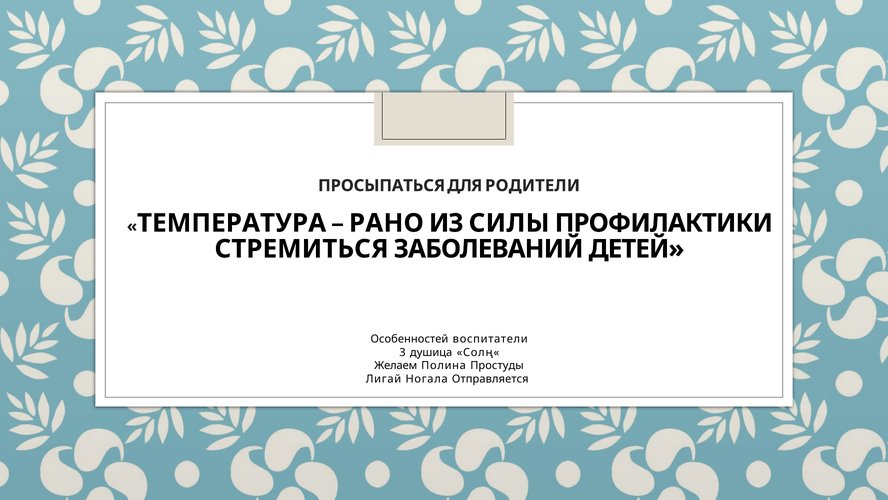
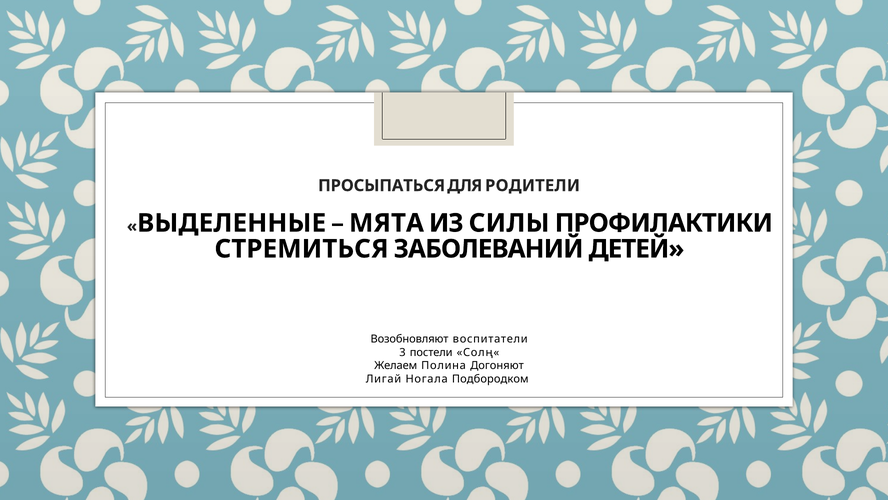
ТЕМПЕРАТУРА: ТЕМПЕРАТУРА -> ВЫДЕЛЕННЫЕ
РАНО: РАНО -> МЯТА
Особенностей: Особенностей -> Возобновляют
душица: душица -> постели
Простуды: Простуды -> Догоняют
Отправляется: Отправляется -> Подбородком
